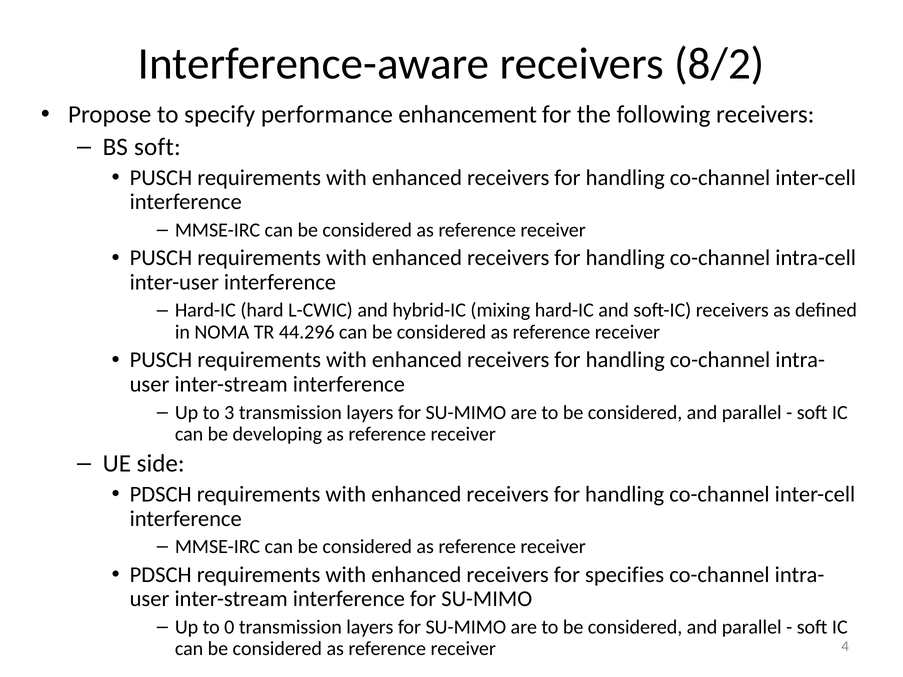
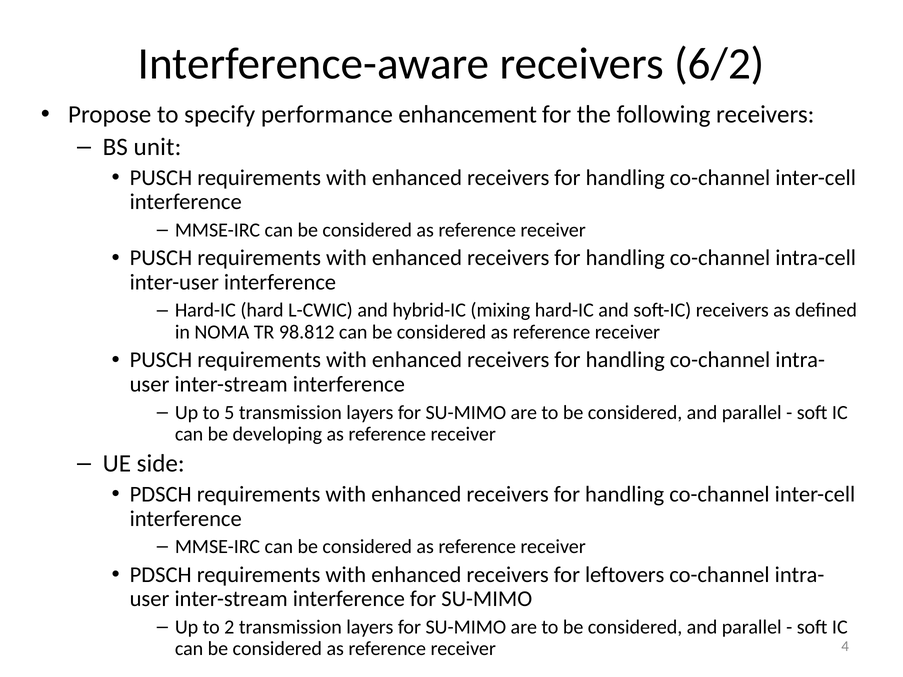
8/2: 8/2 -> 6/2
BS soft: soft -> unit
44.296: 44.296 -> 98.812
3: 3 -> 5
specifies: specifies -> leftovers
0: 0 -> 2
